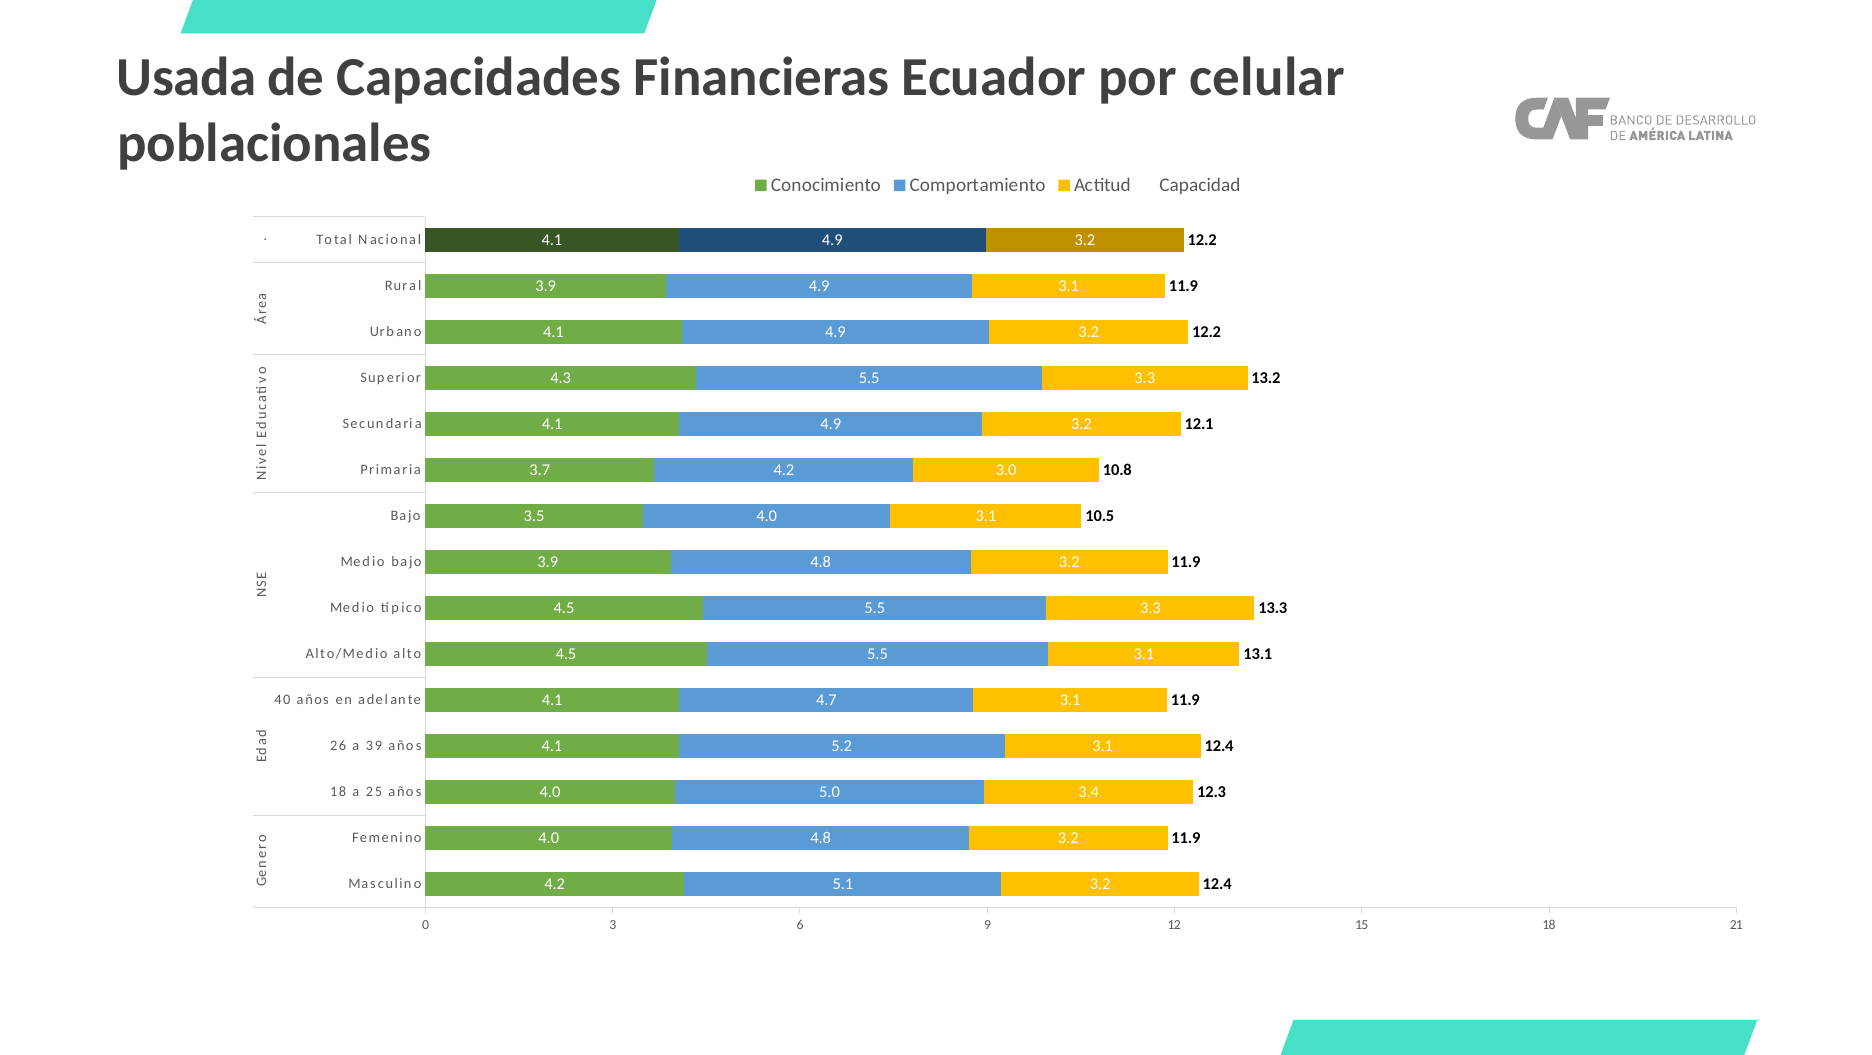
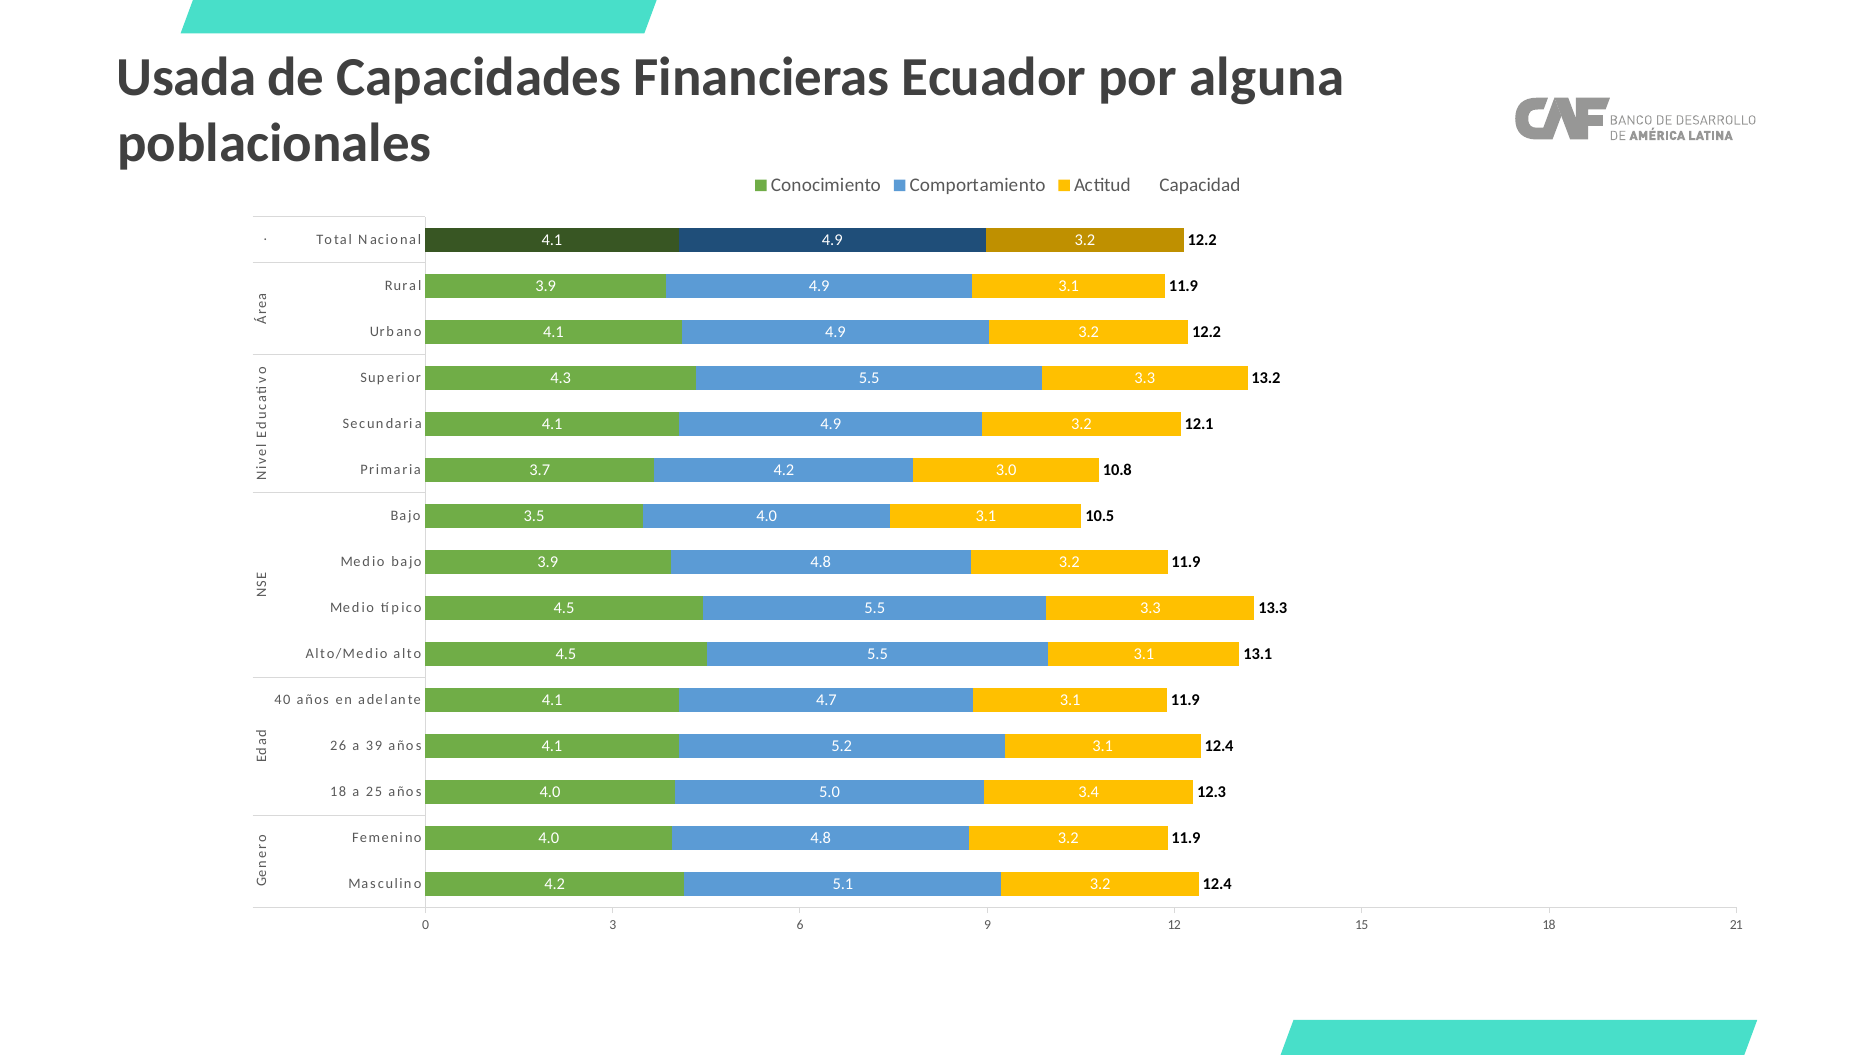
celular: celular -> alguna
